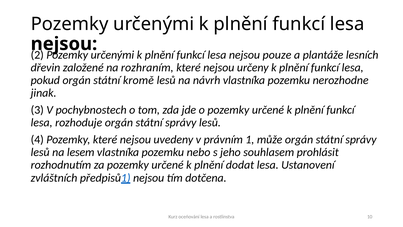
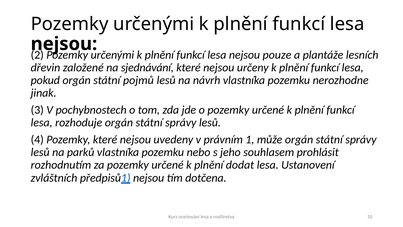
rozhraním: rozhraním -> sjednávání
kromě: kromě -> pojmů
lesem: lesem -> parků
